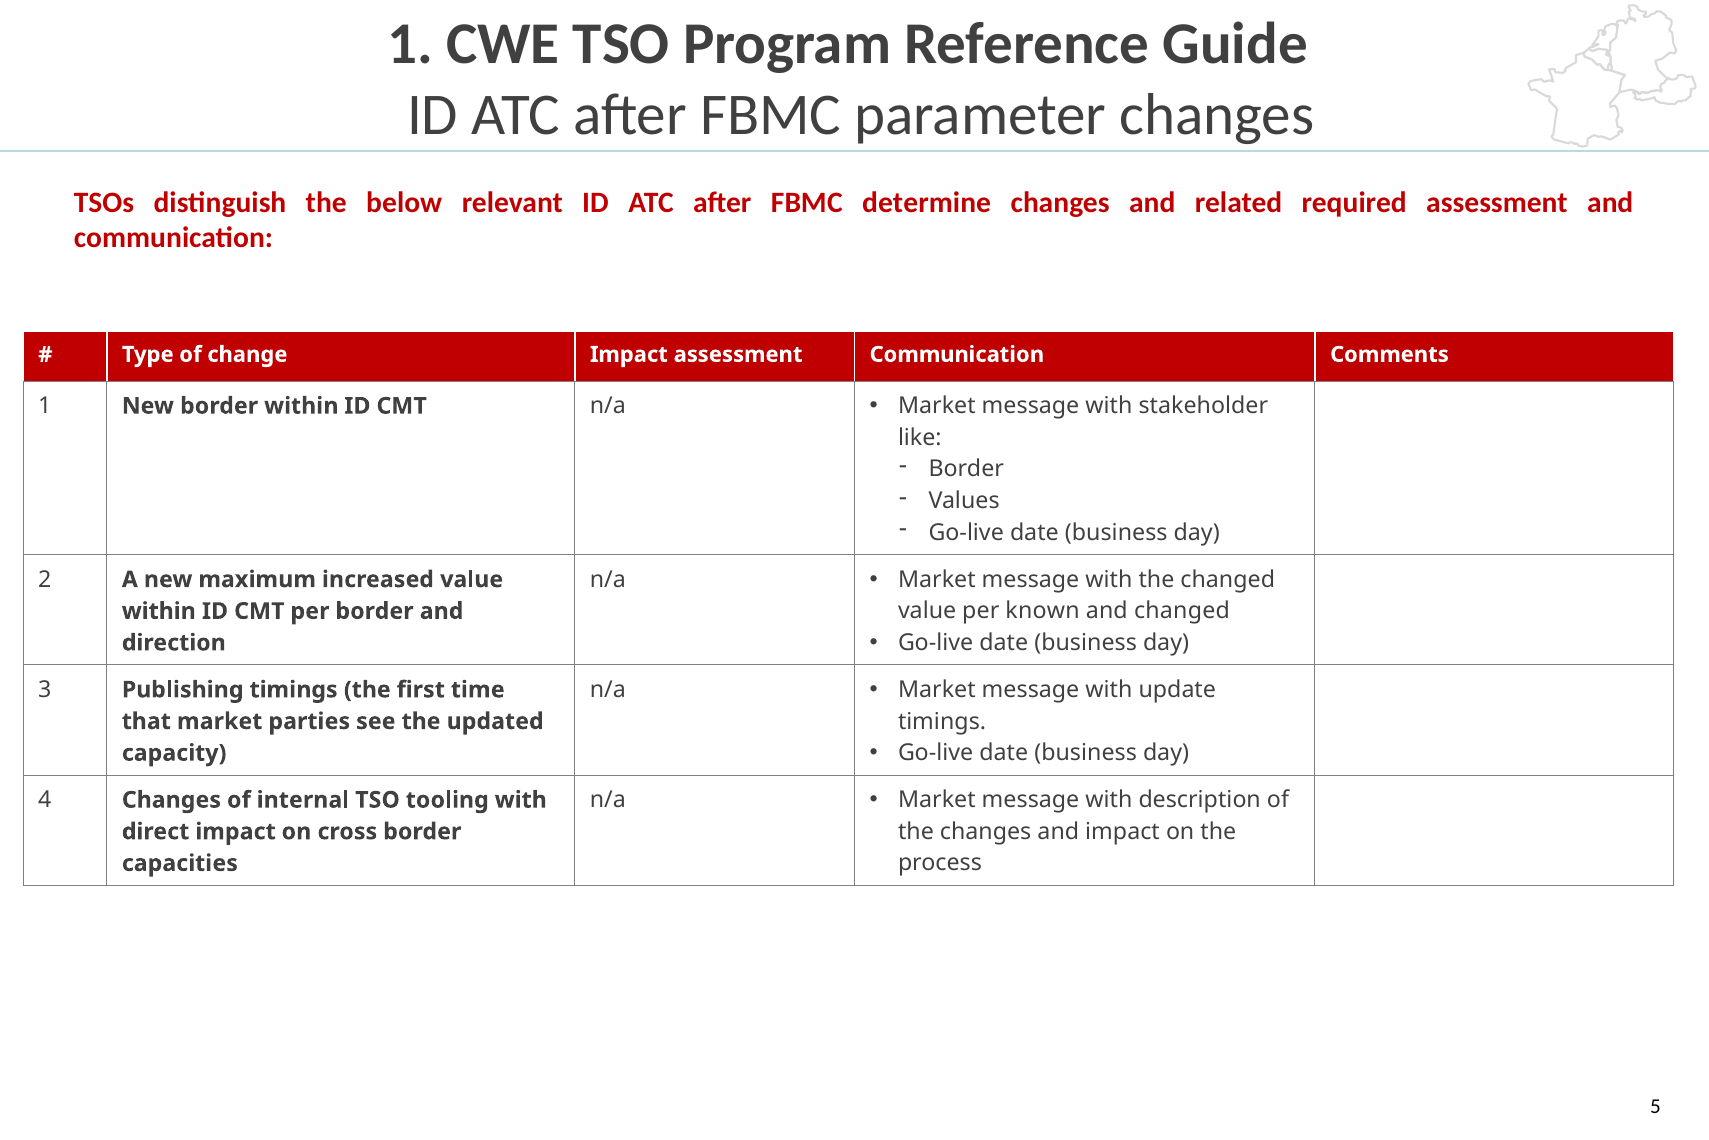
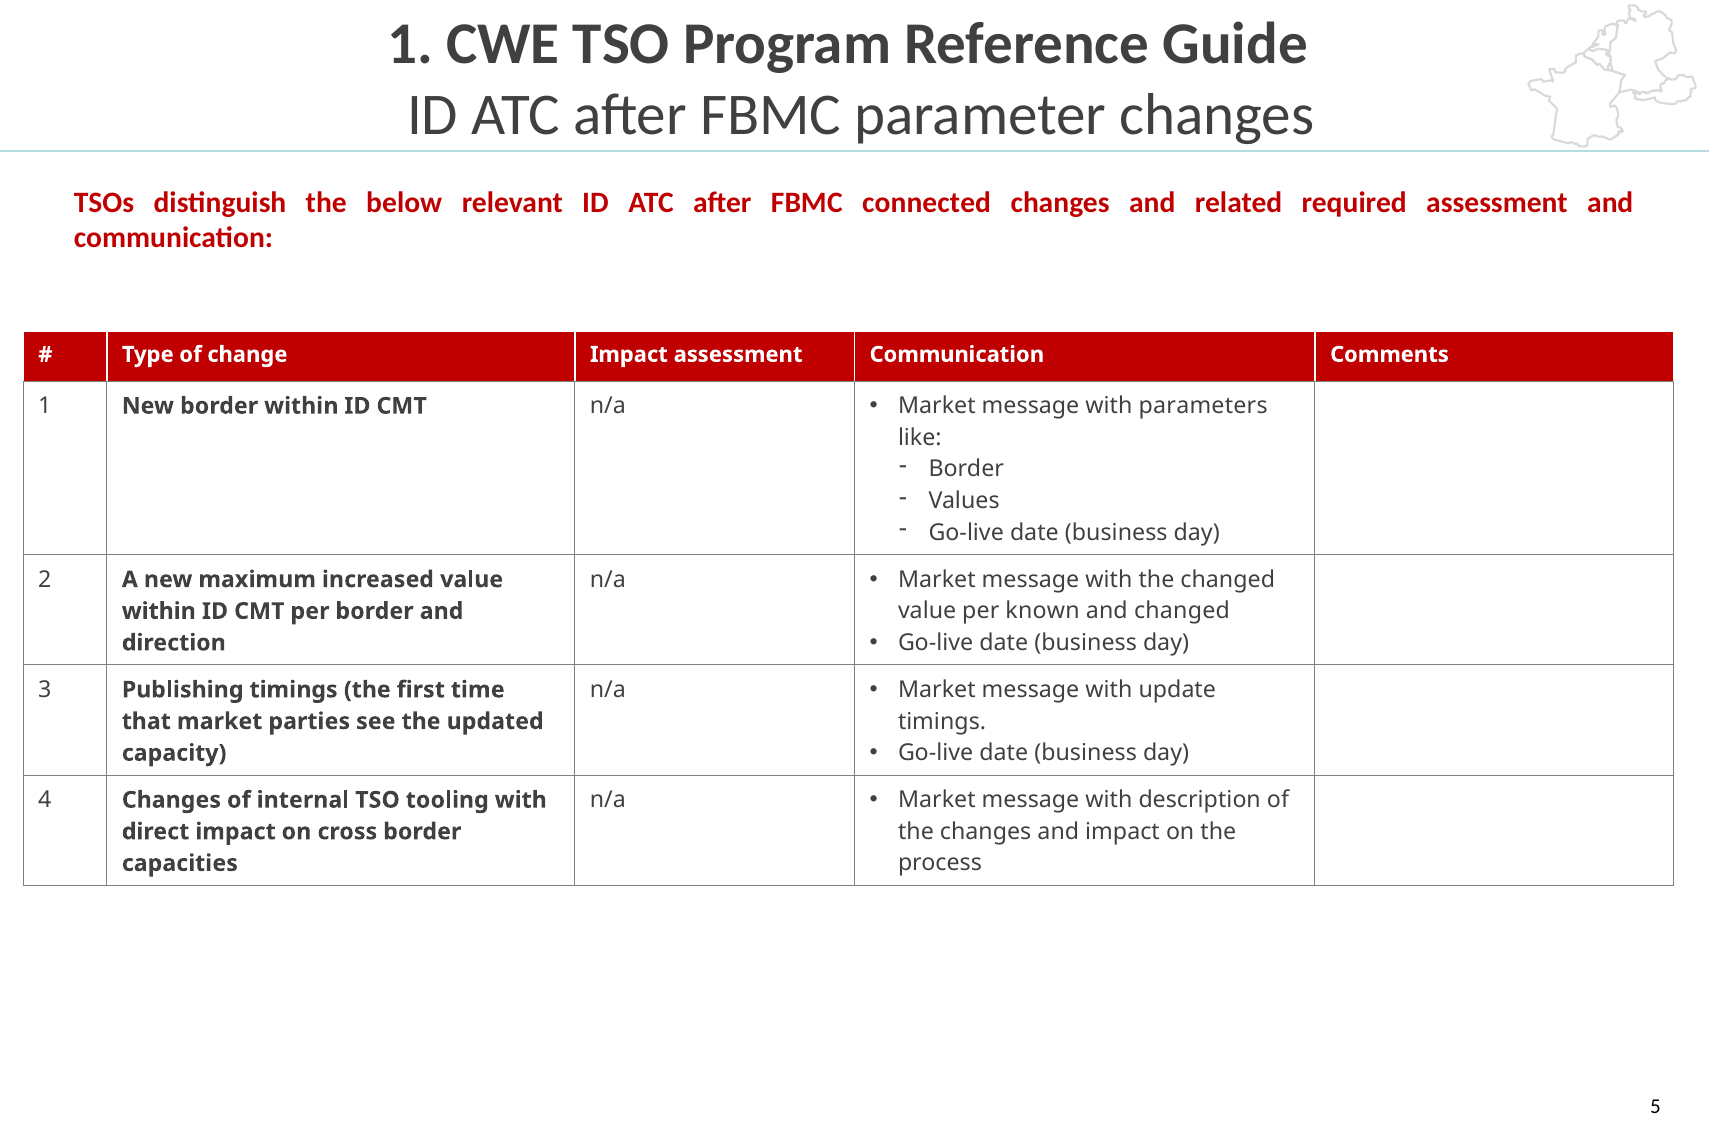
determine: determine -> connected
stakeholder: stakeholder -> parameters
